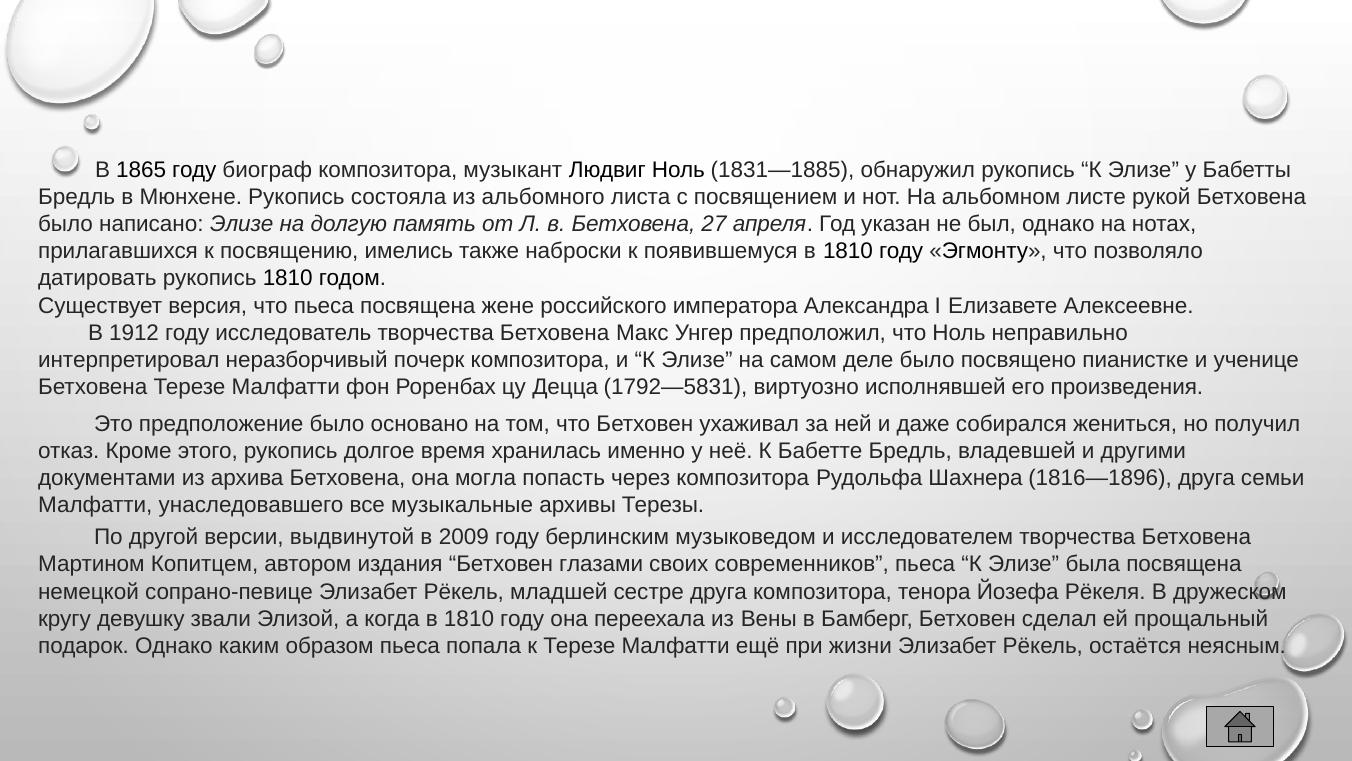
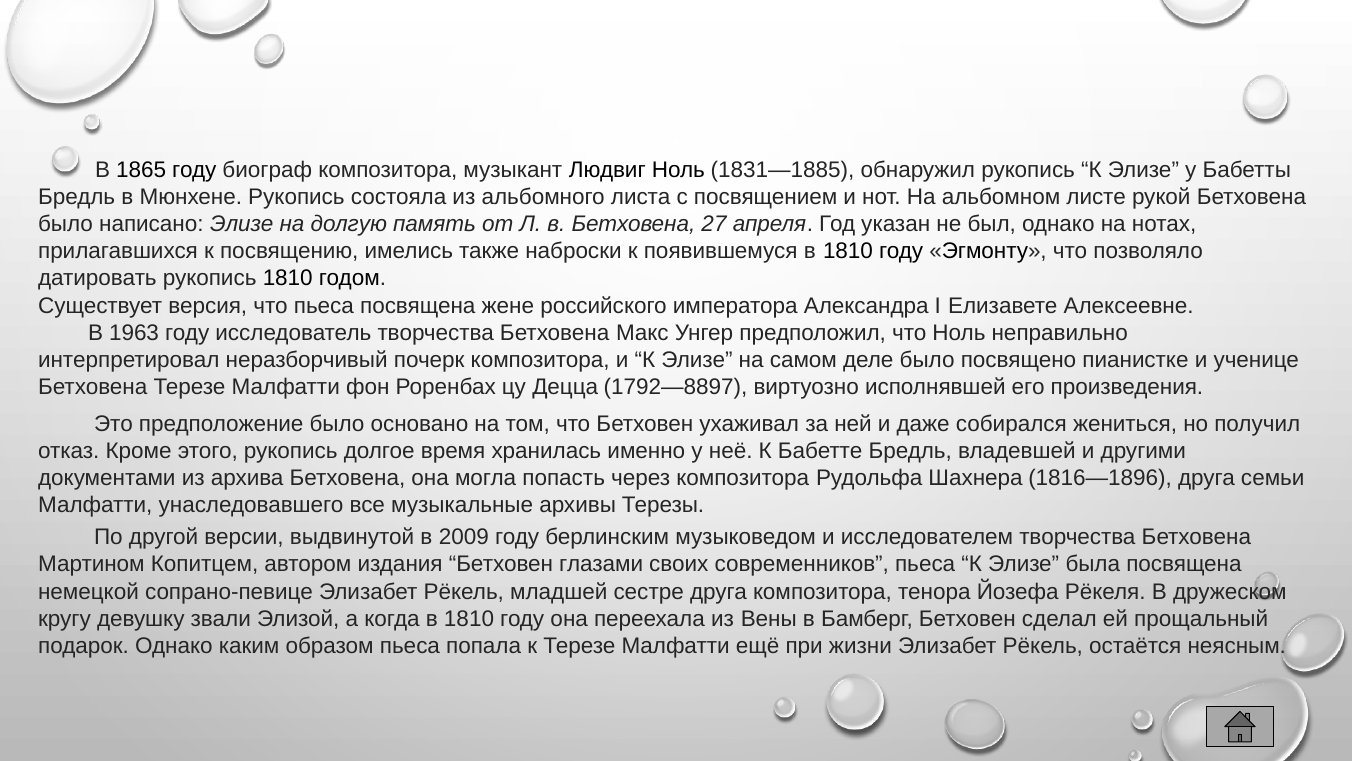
1912: 1912 -> 1963
1792—5831: 1792—5831 -> 1792—8897
